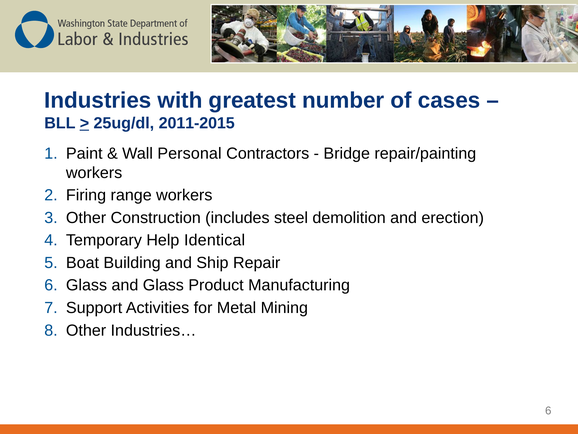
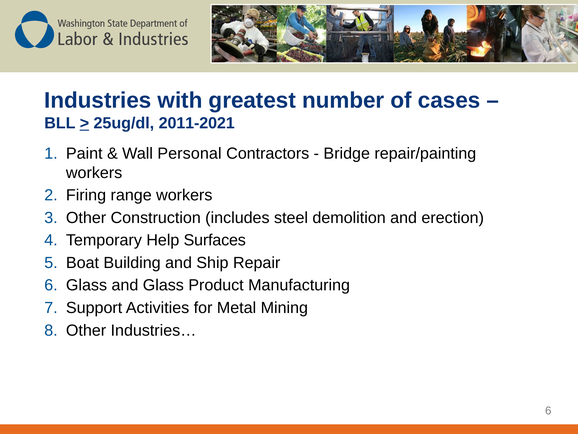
2011-2015: 2011-2015 -> 2011-2021
Identical: Identical -> Surfaces
